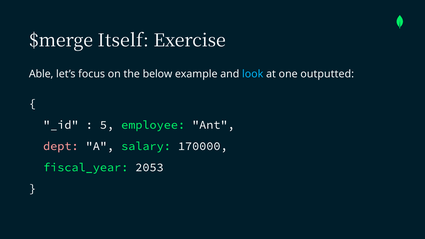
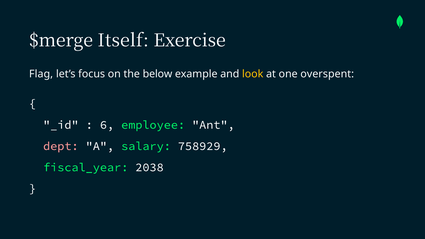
Able: Able -> Flag
look colour: light blue -> yellow
outputted: outputted -> overspent
5: 5 -> 6
170000: 170000 -> 758929
2053: 2053 -> 2038
